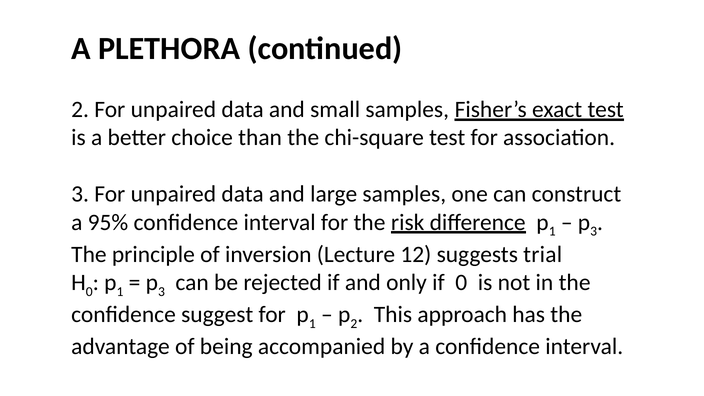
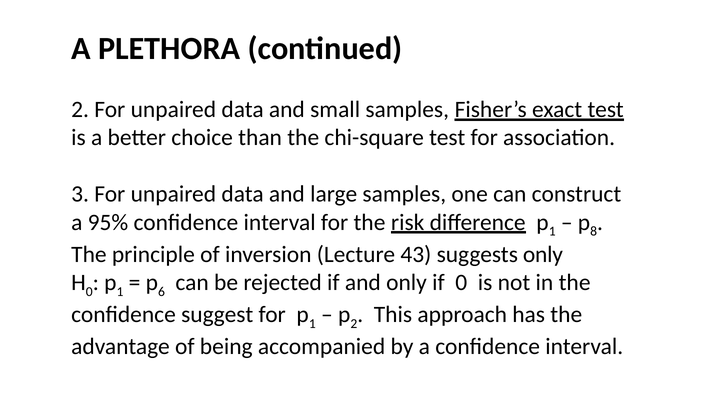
3 at (594, 231): 3 -> 8
12: 12 -> 43
suggests trial: trial -> only
3 at (161, 292): 3 -> 6
